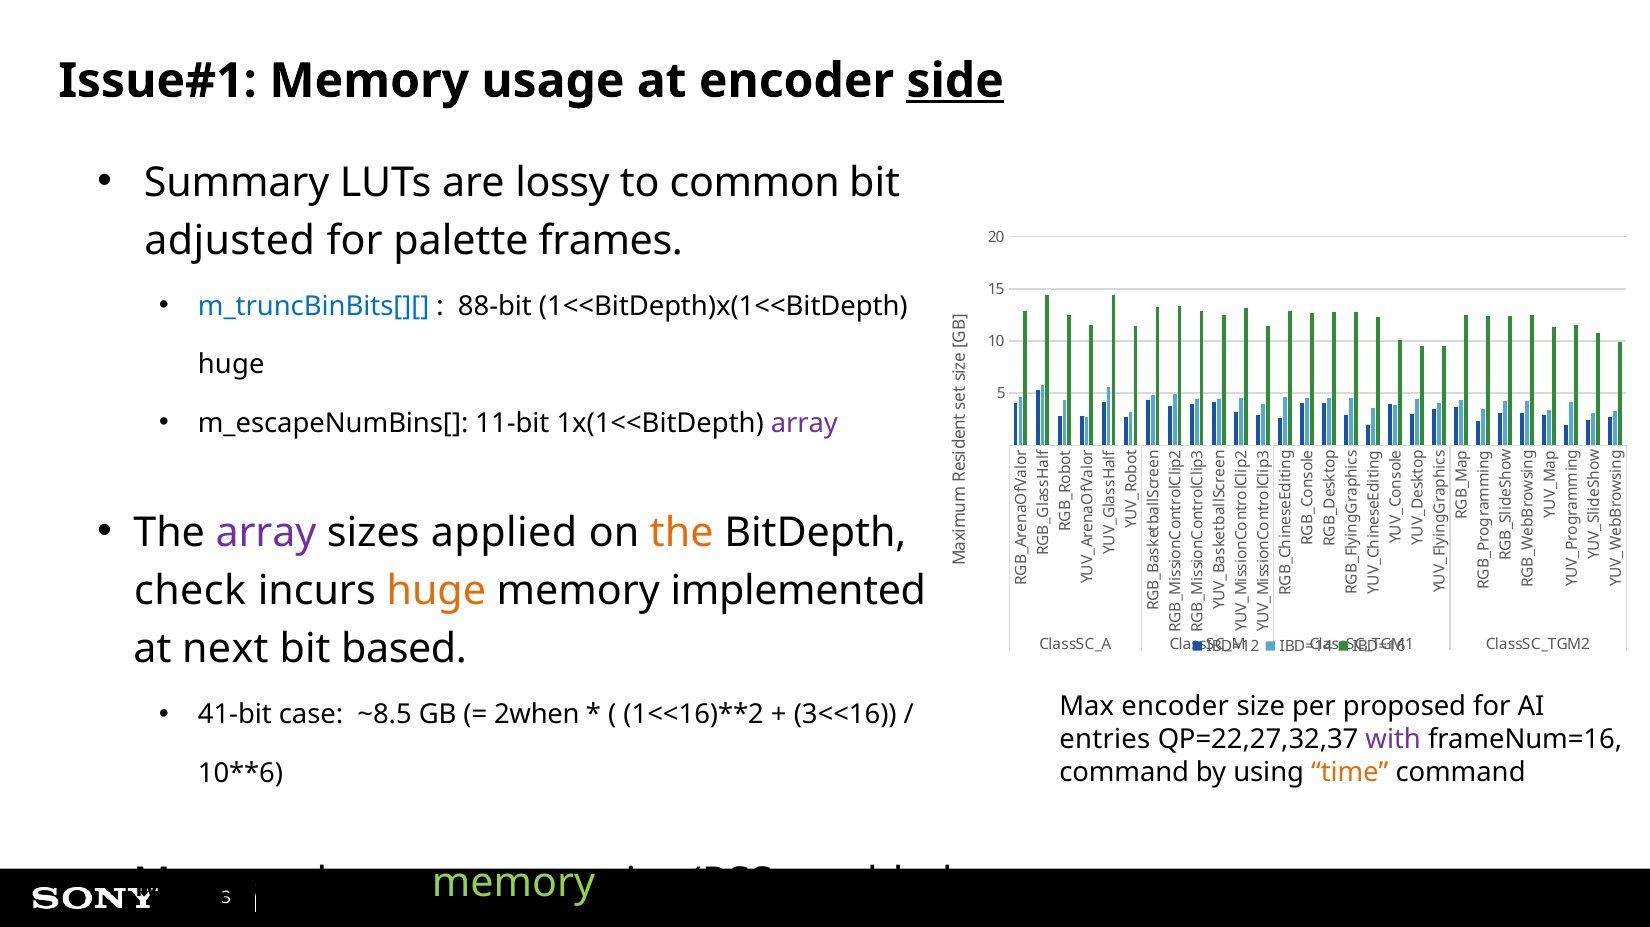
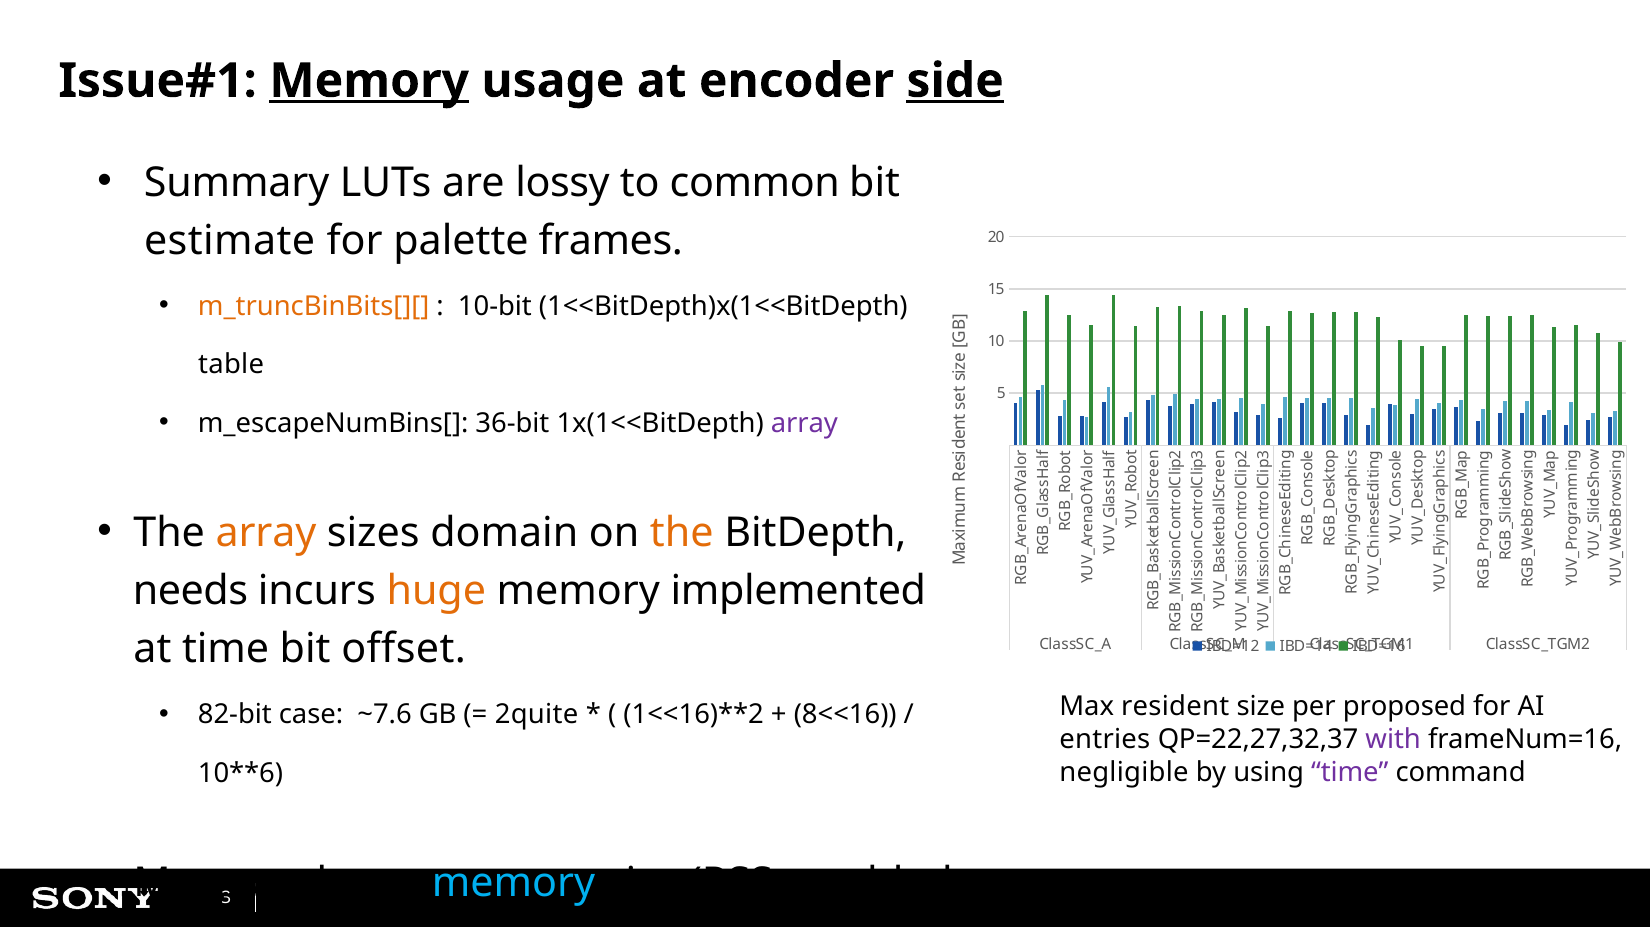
Memory at (369, 81) underline: none -> present
adjusted: adjusted -> estimate
m_truncBinBits[][ colour: blue -> orange
88-bit: 88-bit -> 10-bit
huge at (231, 365): huge -> table
11-bit: 11-bit -> 36-bit
array at (266, 533) colour: purple -> orange
applied: applied -> domain
check: check -> needs
at next: next -> time
based: based -> offset
Max encoder: encoder -> resident
41-bit: 41-bit -> 82-bit
~8.5: ~8.5 -> ~7.6
2when: 2when -> 2quite
3<<16: 3<<16 -> 8<<16
command at (1124, 773): command -> negligible
time at (1350, 773) colour: orange -> purple
memory at (514, 883) colour: light green -> light blue
